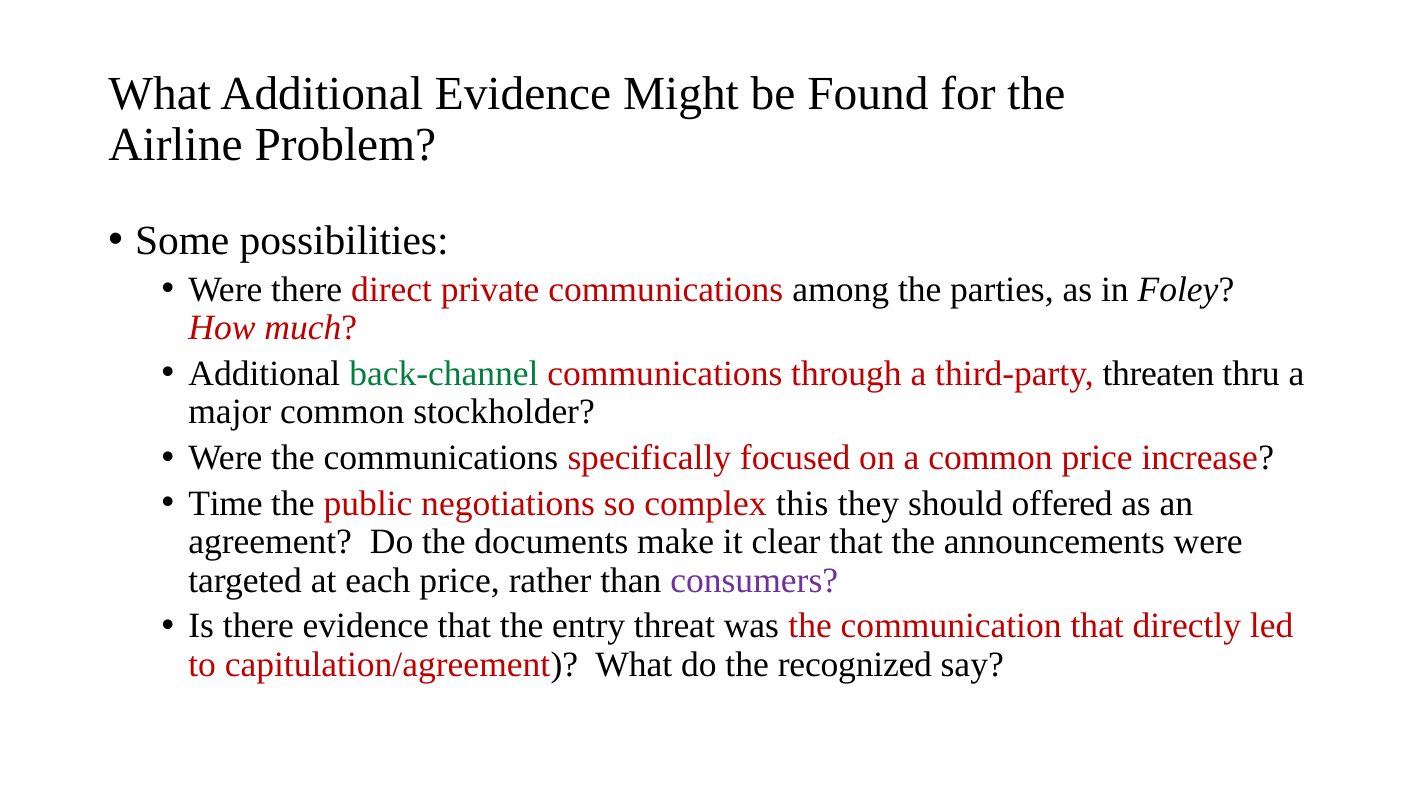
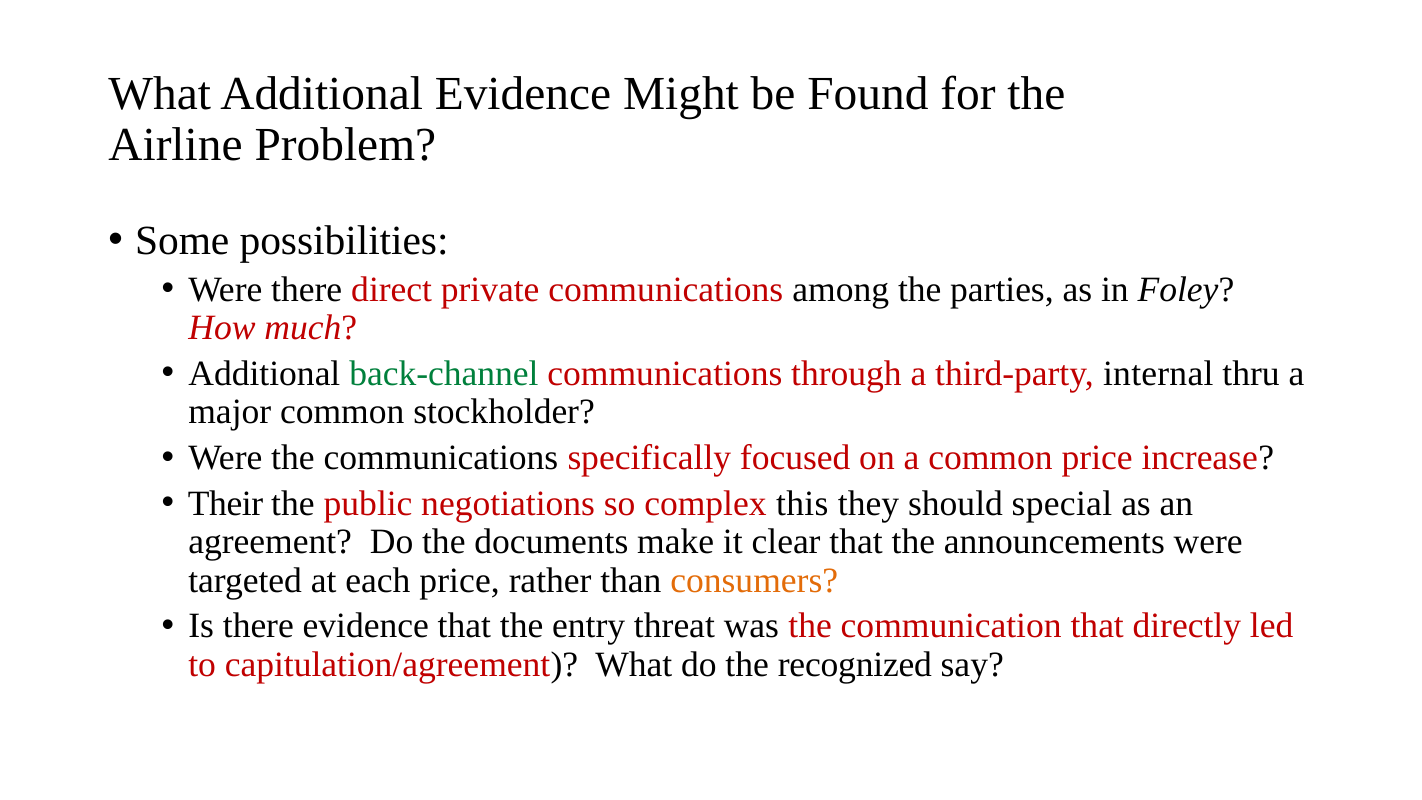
threaten: threaten -> internal
Time: Time -> Their
offered: offered -> special
consumers colour: purple -> orange
